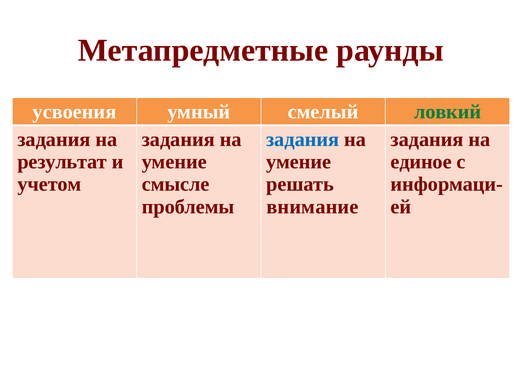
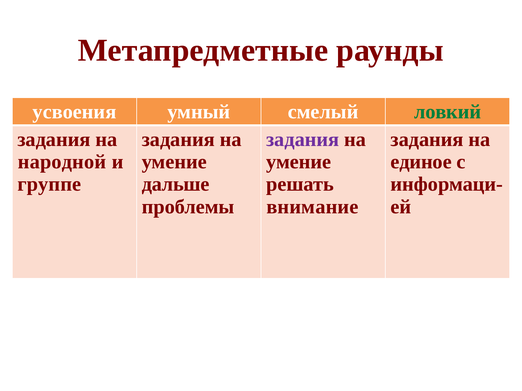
задания at (303, 140) colour: blue -> purple
результат: результат -> народной
учетом: учетом -> группе
смысле: смысле -> дальше
